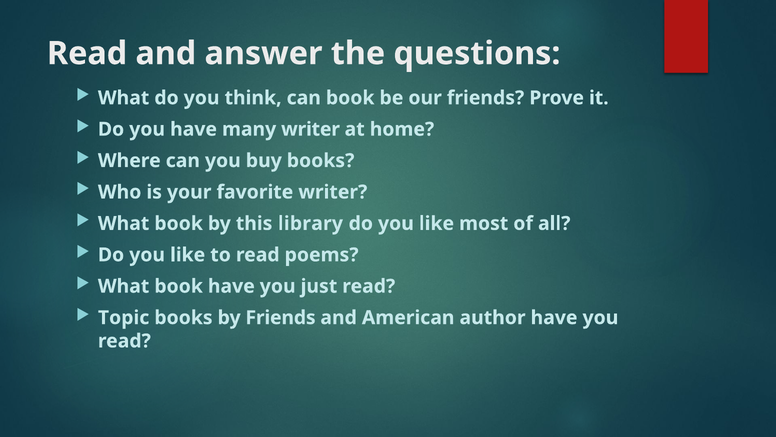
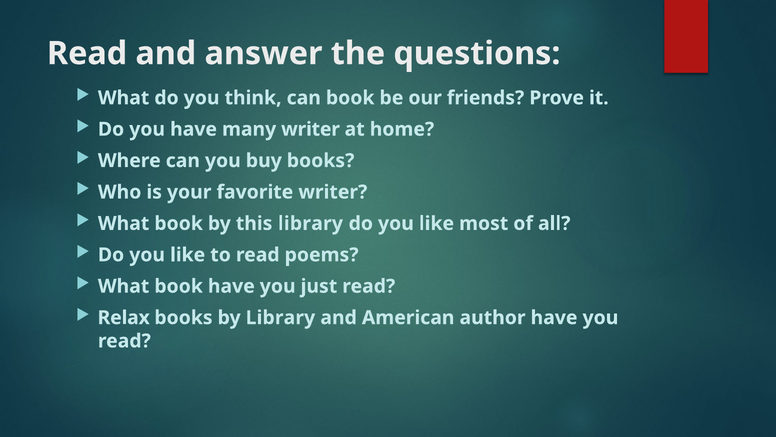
Topic: Topic -> Relax
by Friends: Friends -> Library
